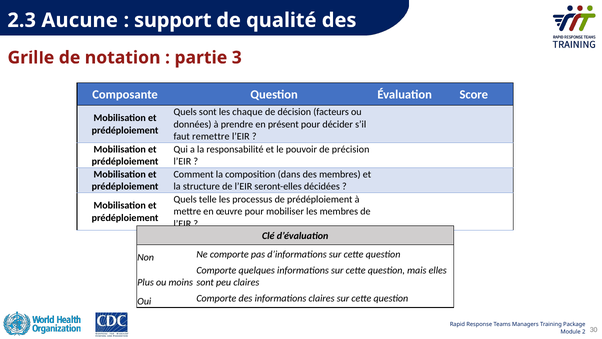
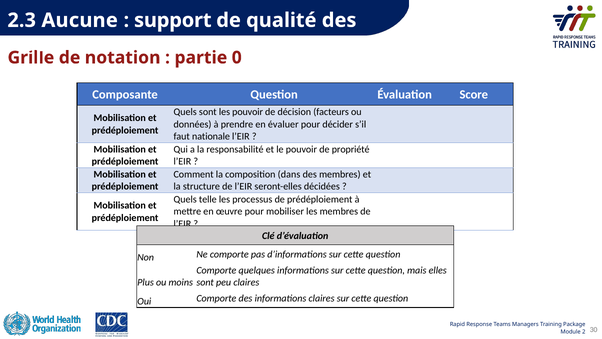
3: 3 -> 0
les chaque: chaque -> pouvoir
présent: présent -> évaluer
remettre: remettre -> nationale
précision: précision -> propriété
